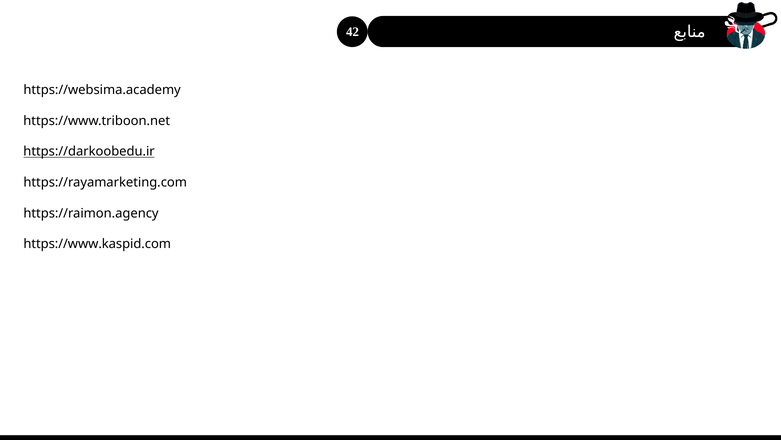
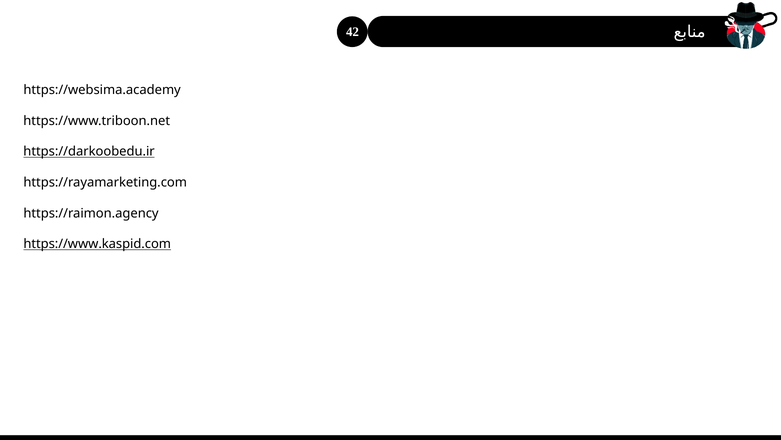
https://www.kaspid.com underline: none -> present
